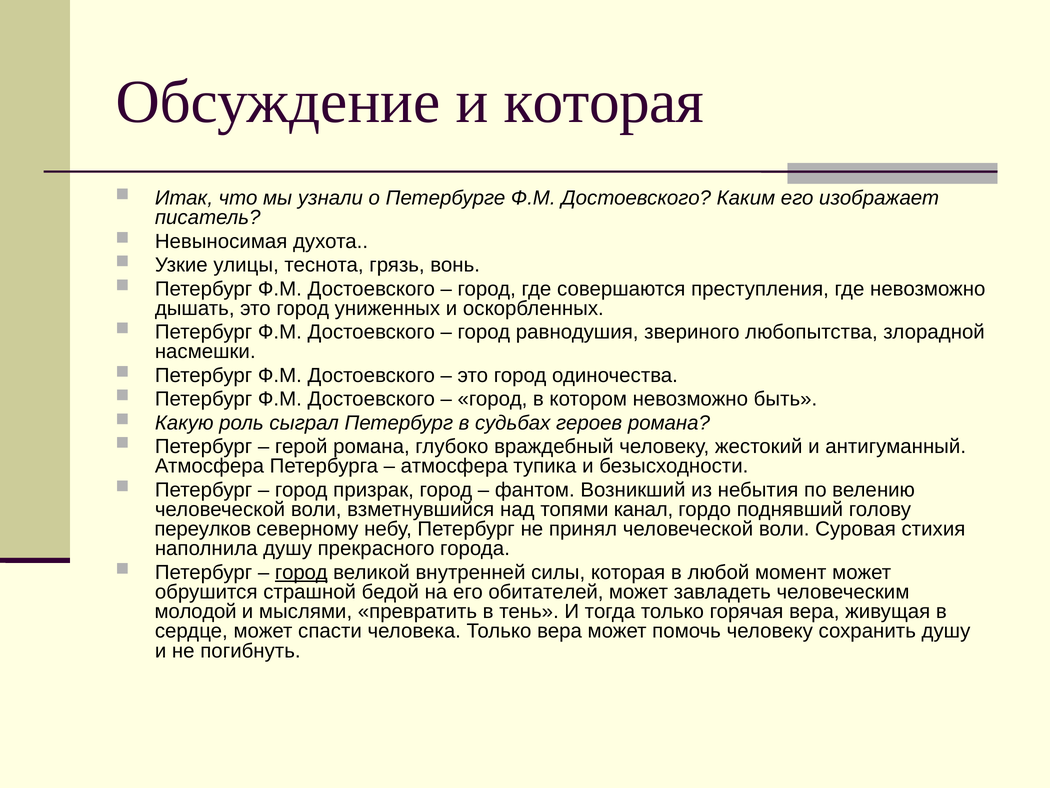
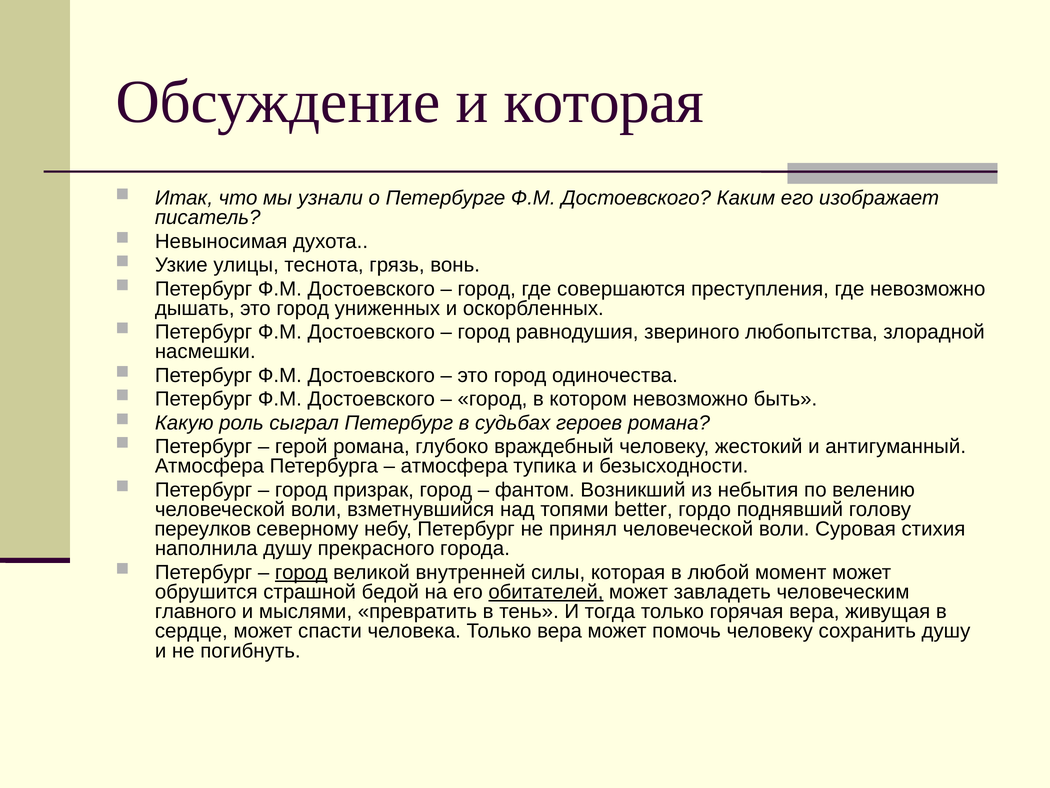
канал: канал -> better
обитателей underline: none -> present
молодой: молодой -> главного
